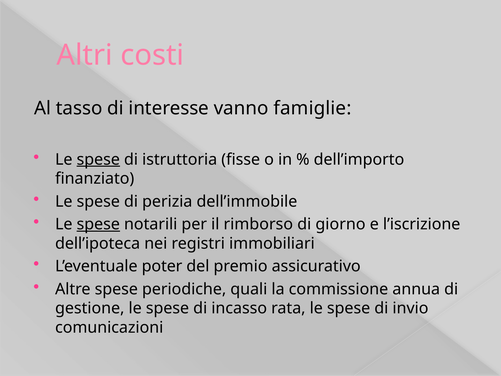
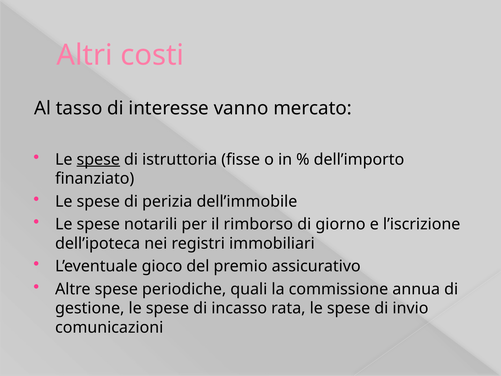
famiglie: famiglie -> mercato
spese at (98, 224) underline: present -> none
poter: poter -> gioco
